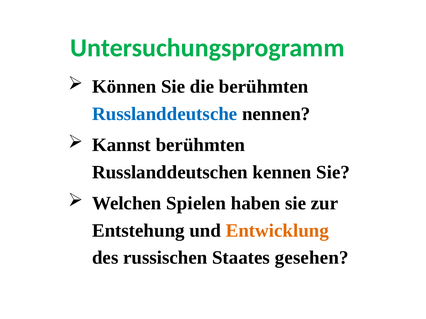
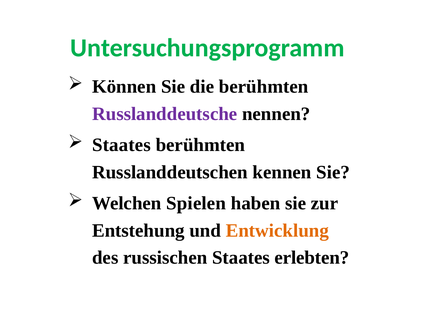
Russlanddeutsche colour: blue -> purple
Kannst at (122, 145): Kannst -> Staates
gesehen: gesehen -> erlebten
